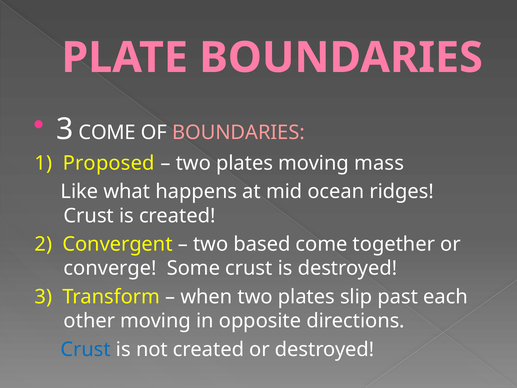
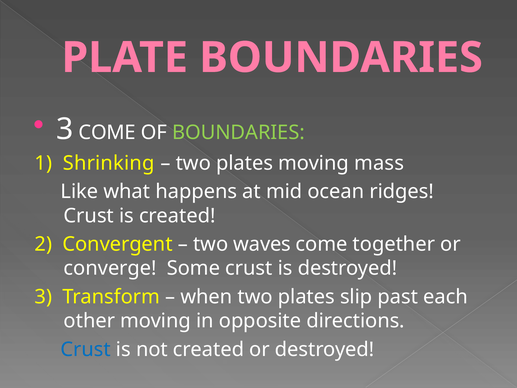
BOUNDARIES at (238, 133) colour: pink -> light green
Proposed: Proposed -> Shrinking
based: based -> waves
